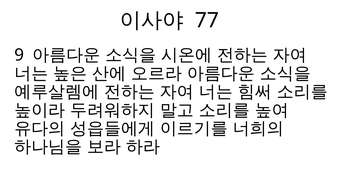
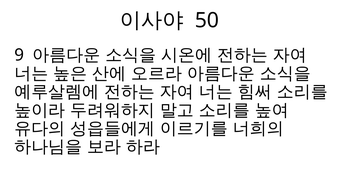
77: 77 -> 50
